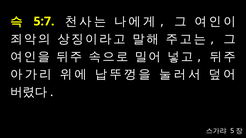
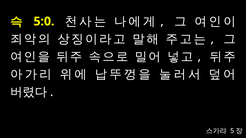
5:7: 5:7 -> 5:0
